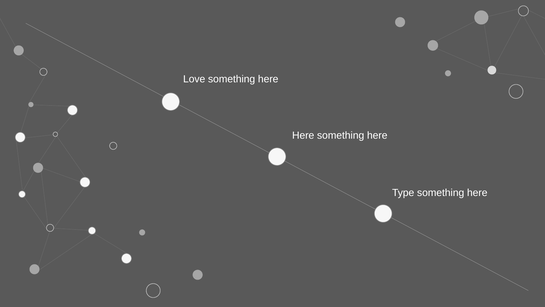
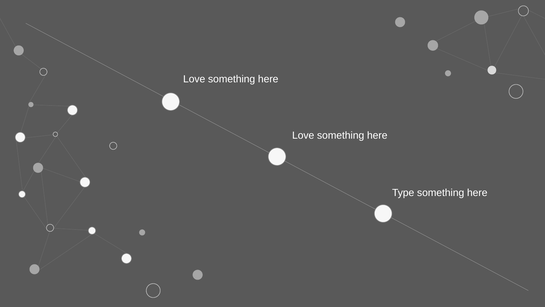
Here at (303, 135): Here -> Love
